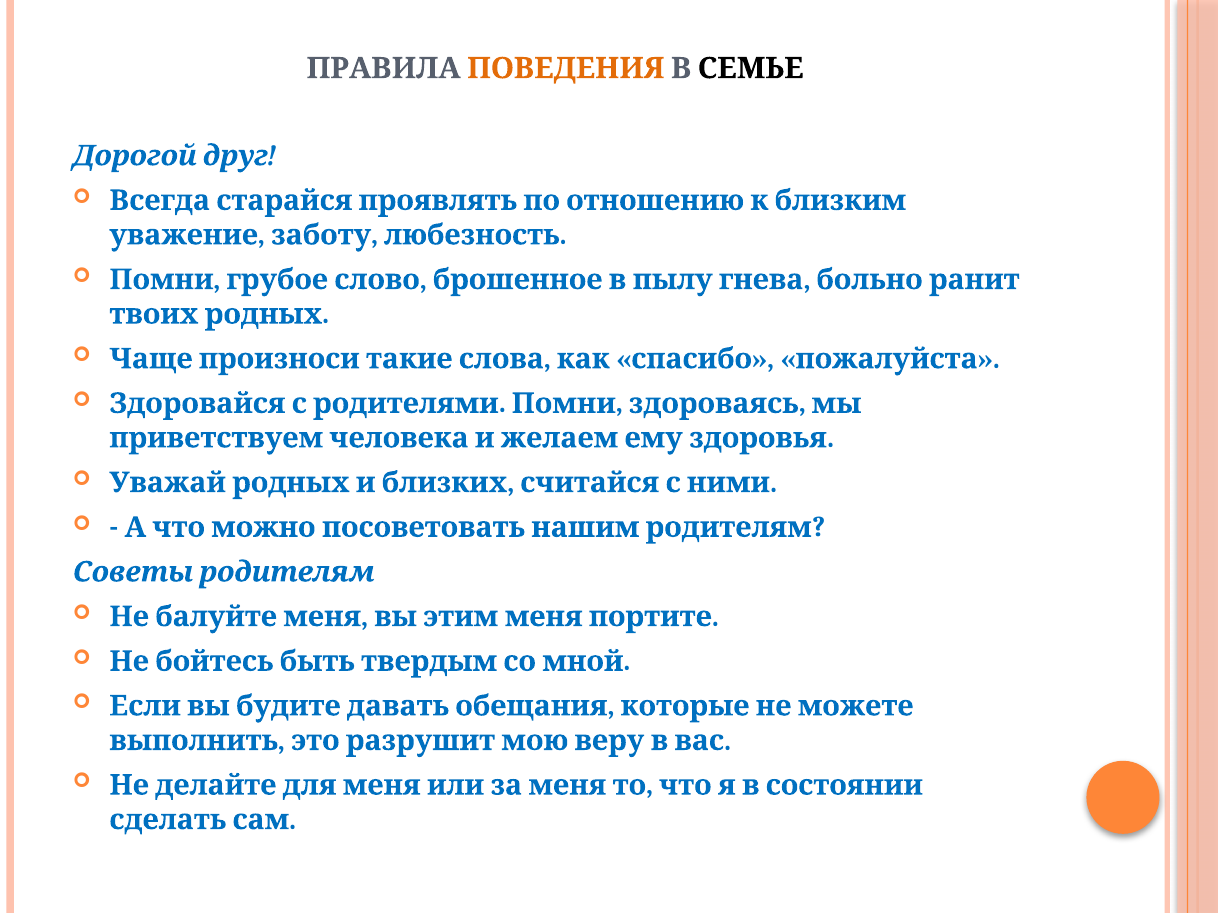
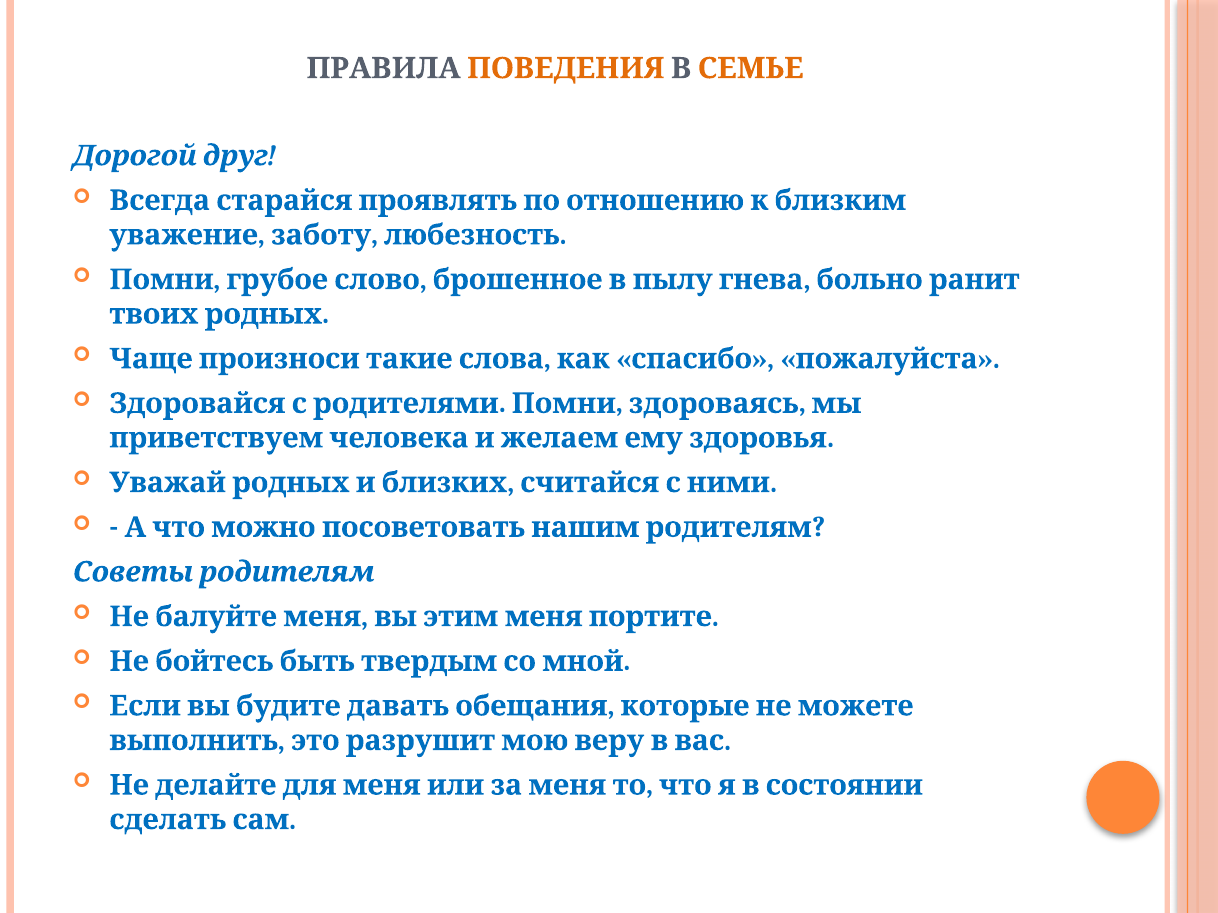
СЕМЬЕ colour: black -> orange
